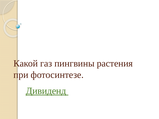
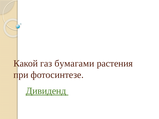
пингвины: пингвины -> бумагами
